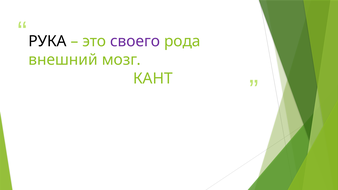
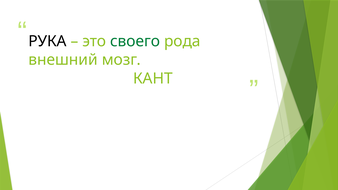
своего colour: purple -> green
